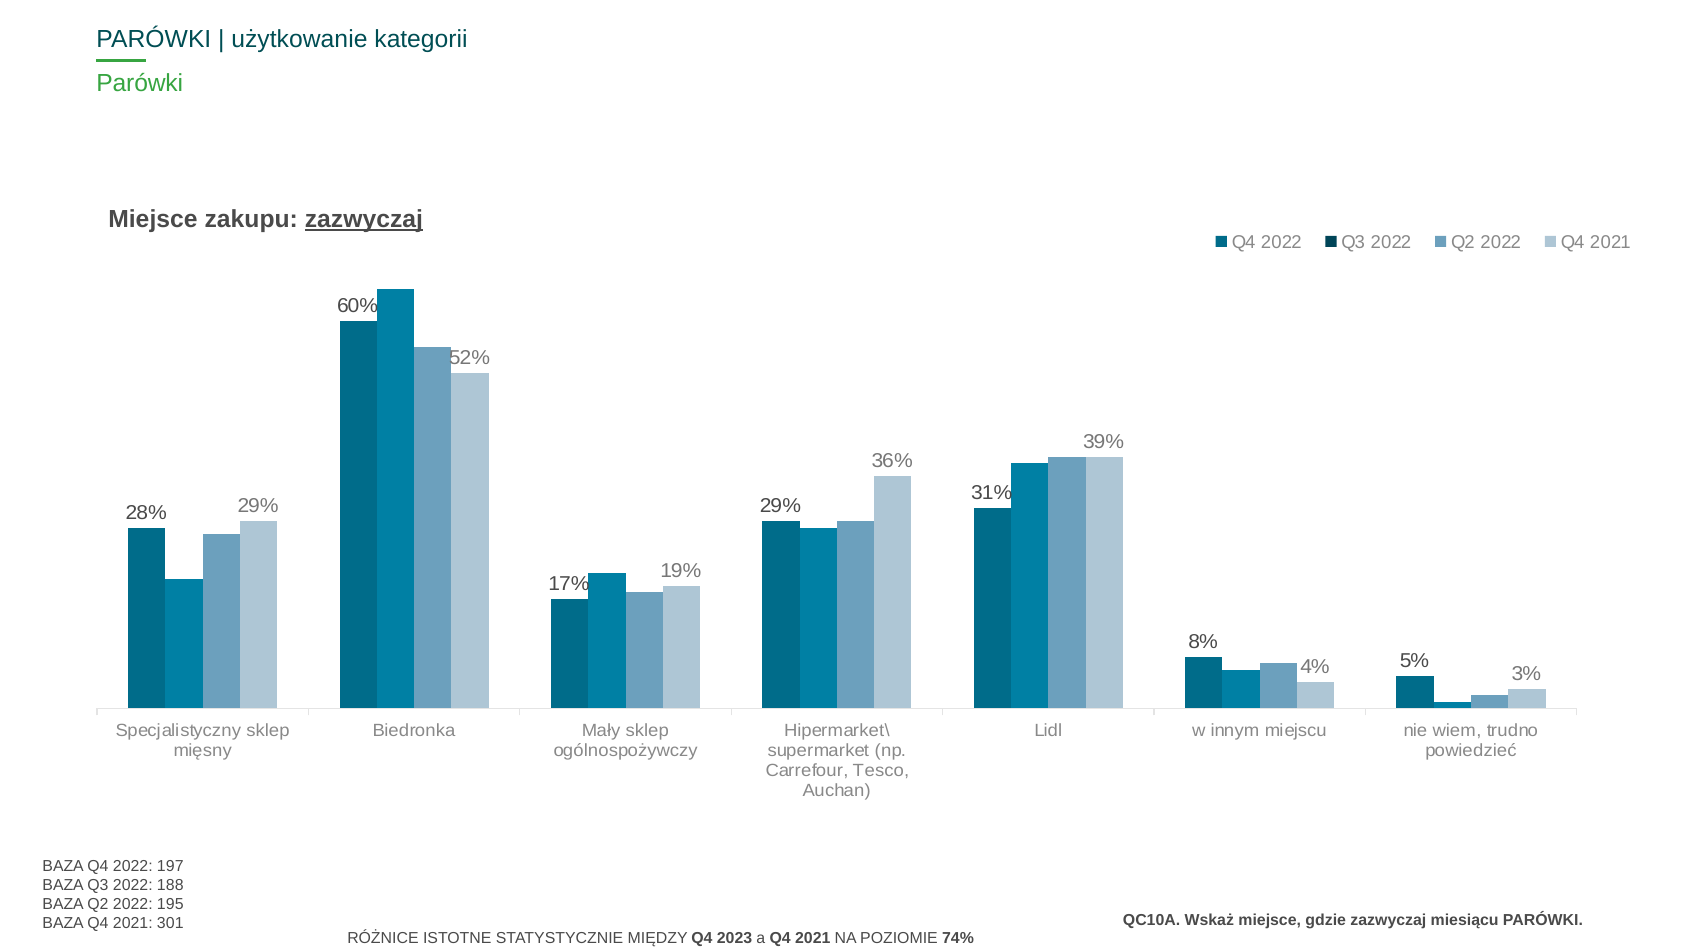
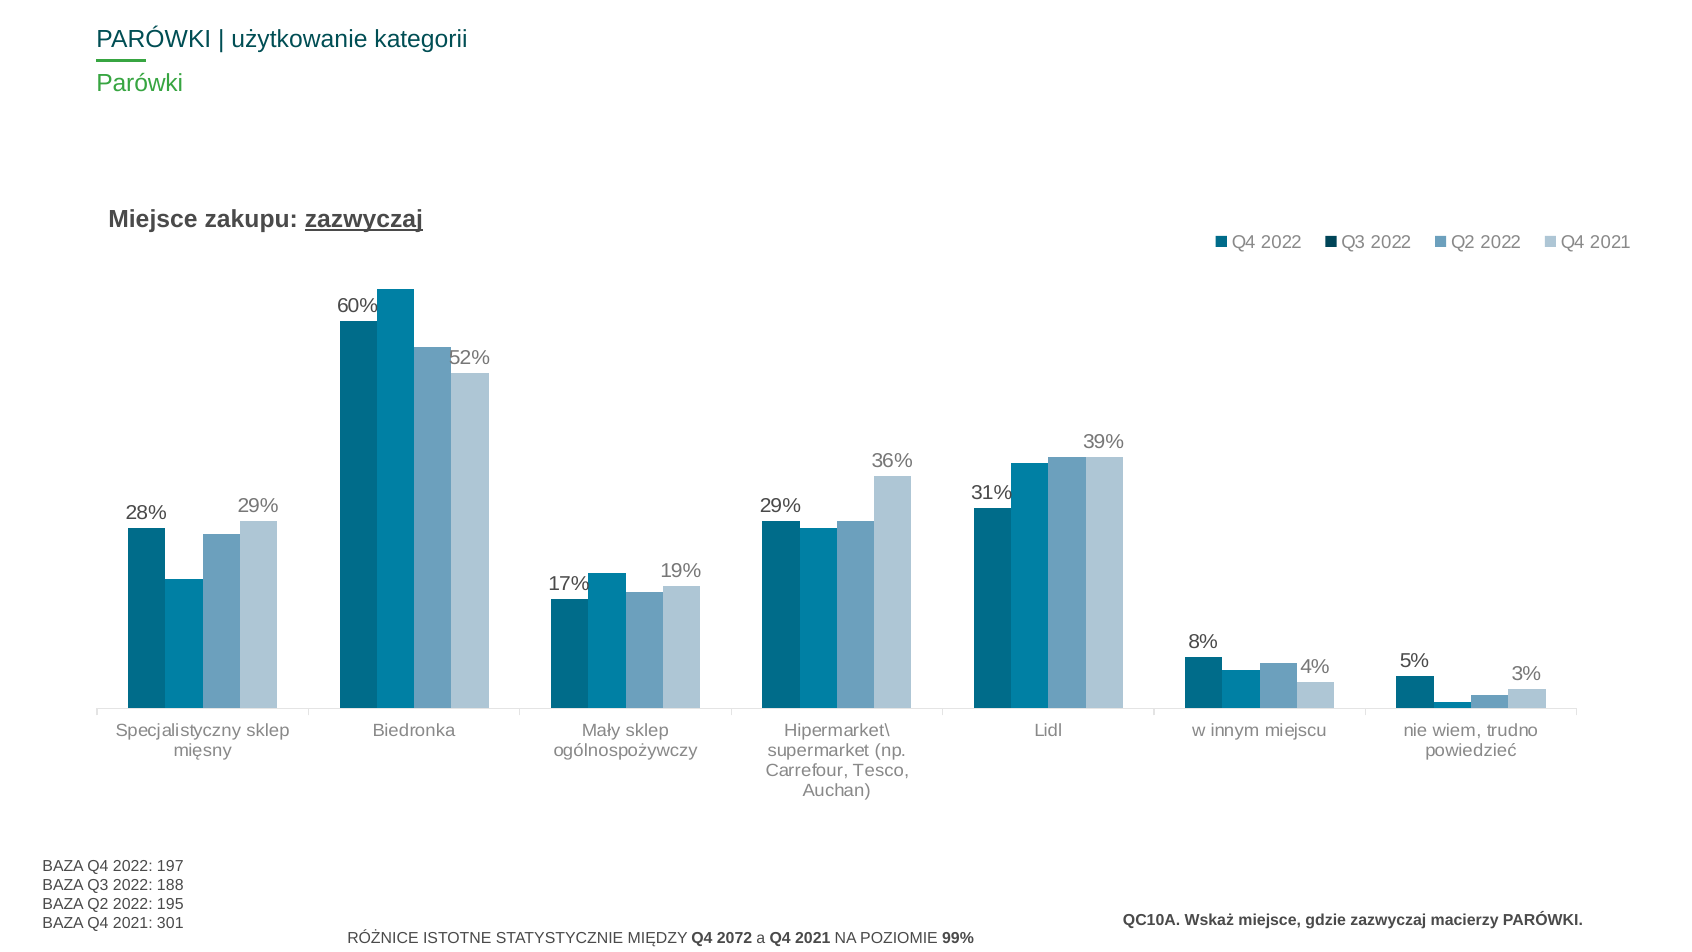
miesiącu: miesiącu -> macierzy
2023: 2023 -> 2072
74%: 74% -> 99%
